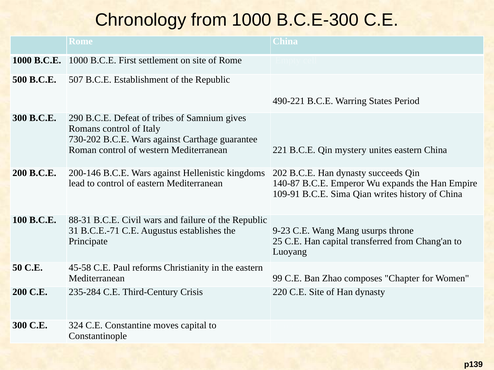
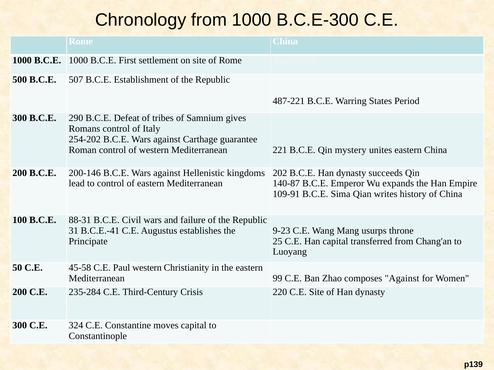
490-221: 490-221 -> 487-221
730-202: 730-202 -> 254-202
B.C.E.-71: B.C.E.-71 -> B.C.E.-41
Paul reforms: reforms -> western
composes Chapter: Chapter -> Against
